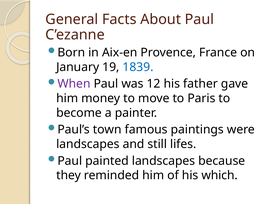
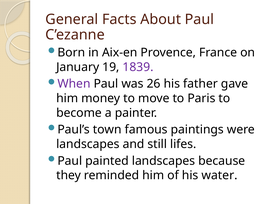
1839 colour: blue -> purple
12: 12 -> 26
which: which -> water
